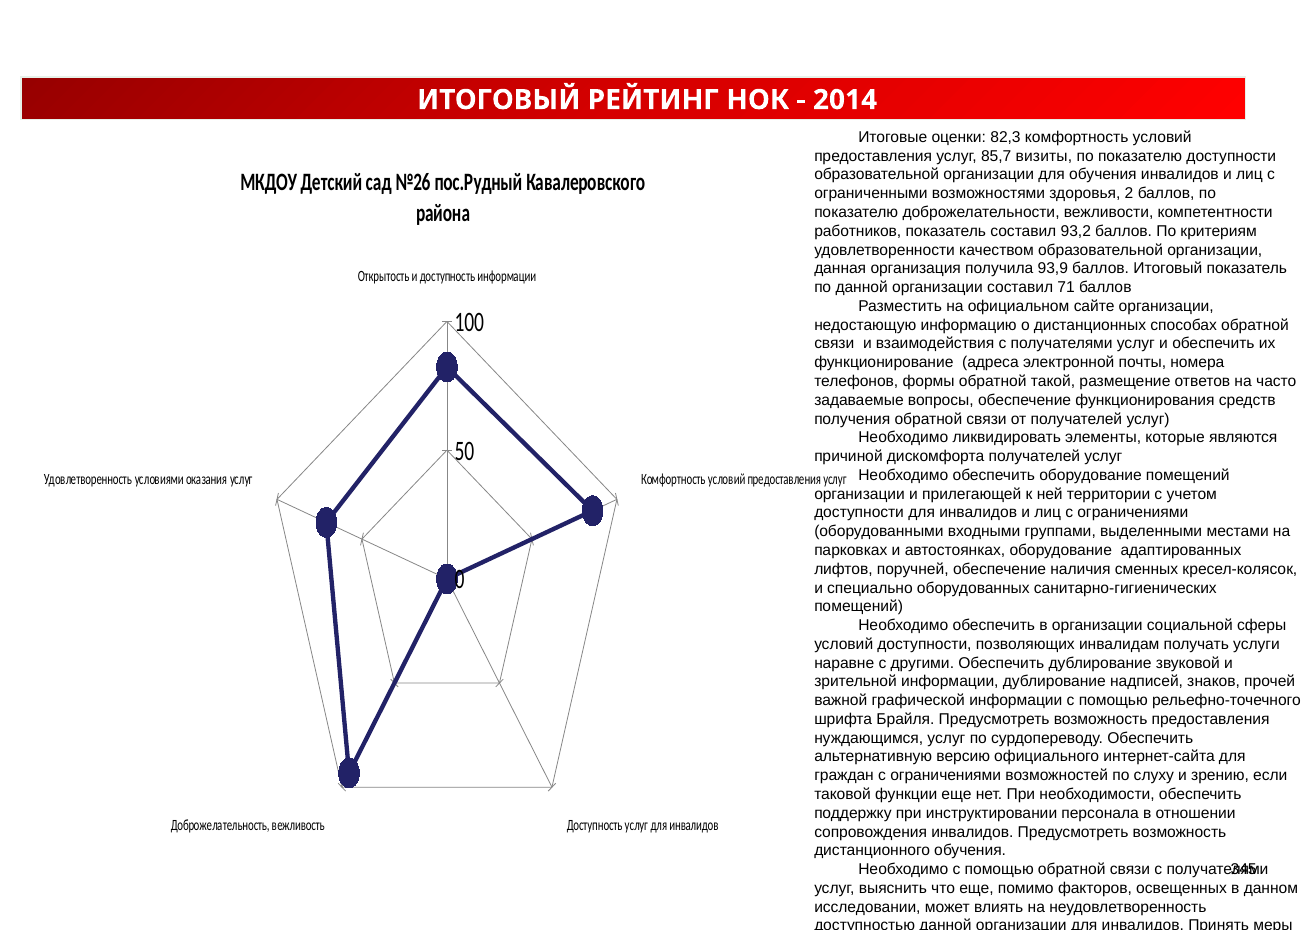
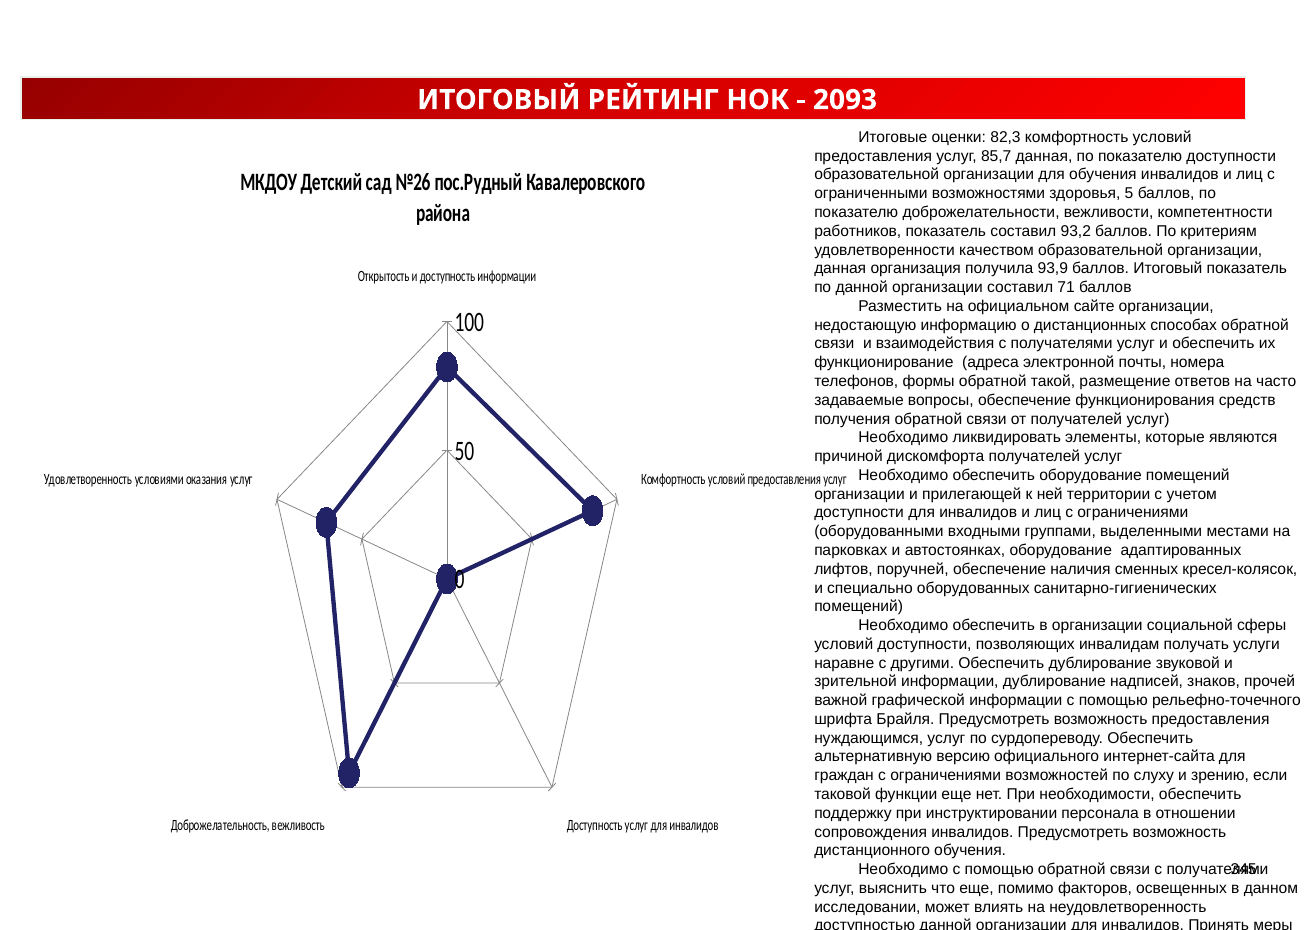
2014: 2014 -> 2093
85,7 визиты: визиты -> данная
2: 2 -> 5
